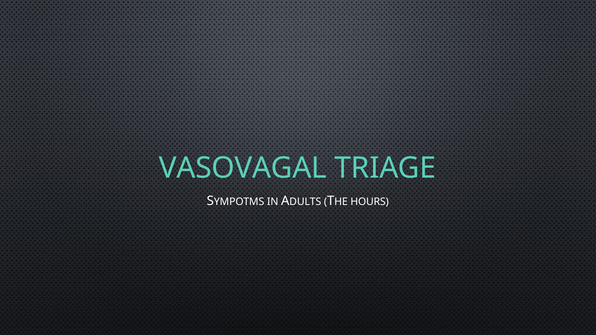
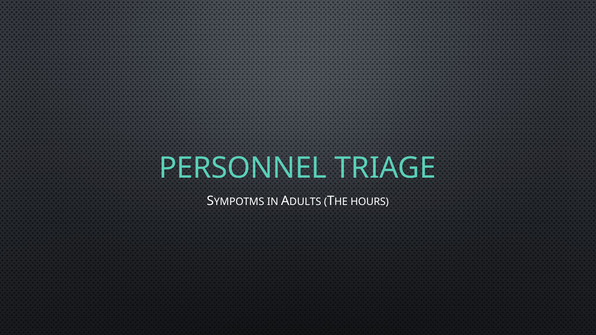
VASOVAGAL: VASOVAGAL -> PERSONNEL
